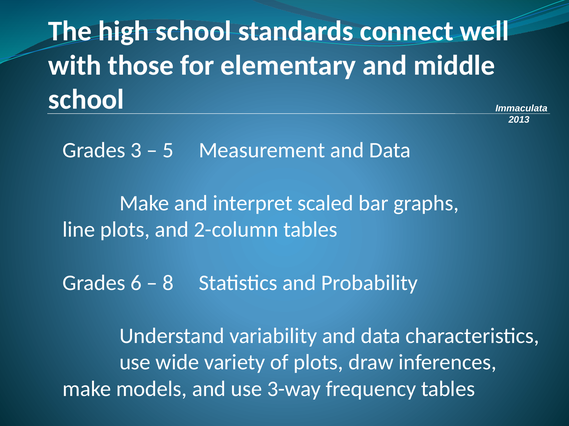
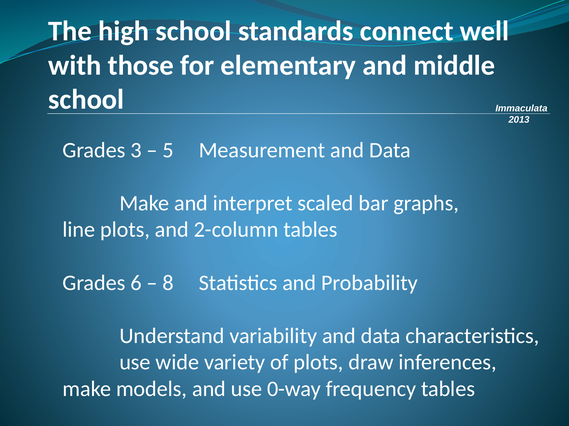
3-way: 3-way -> 0-way
